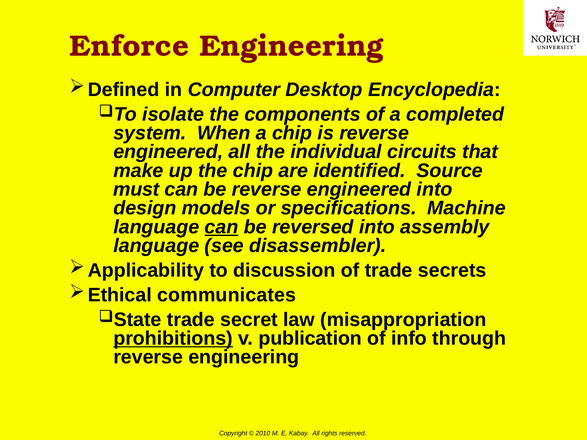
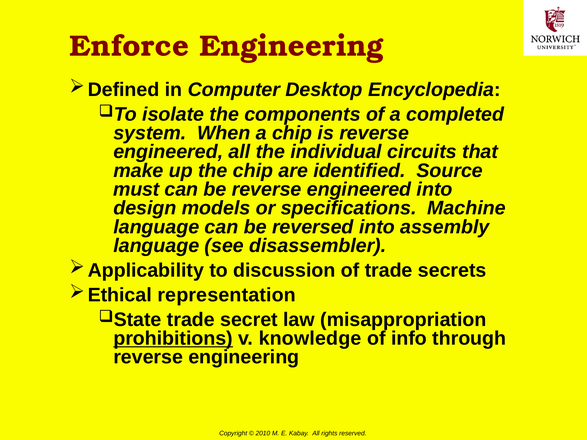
can at (221, 227) underline: present -> none
communicates: communicates -> representation
publication: publication -> knowledge
